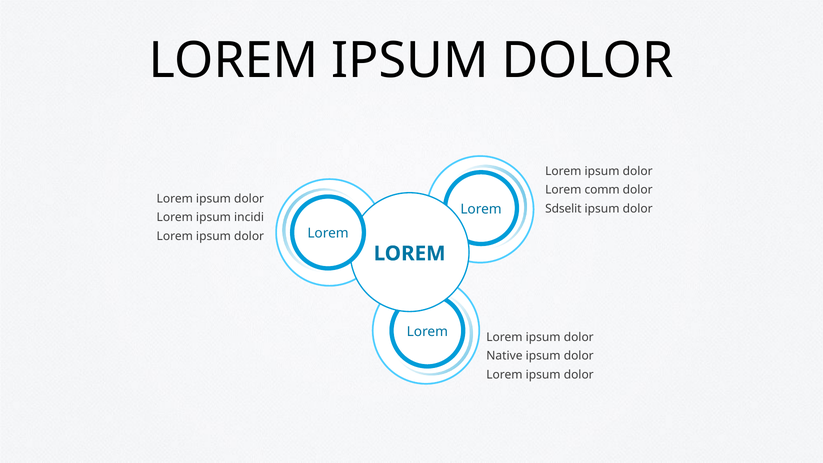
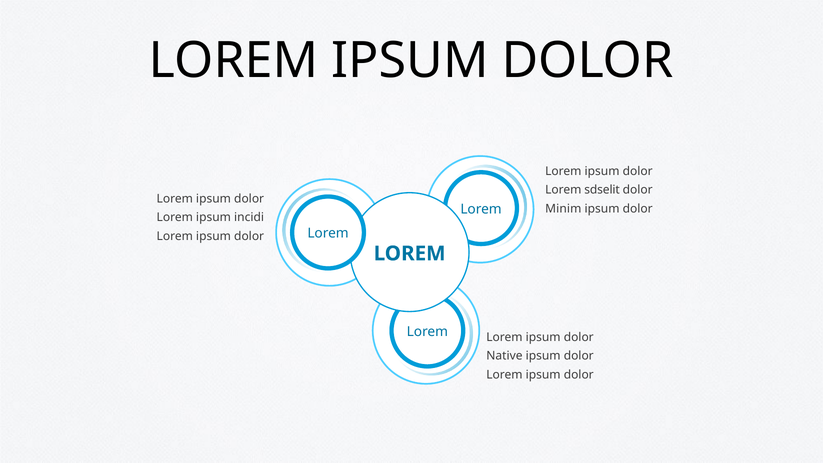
comm: comm -> sdselit
Sdselit: Sdselit -> Minim
